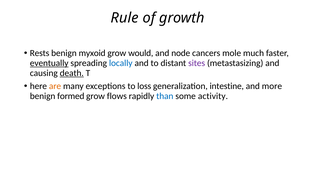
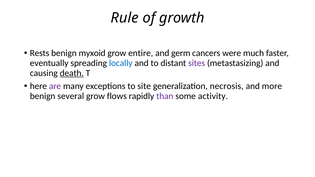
would: would -> entire
node: node -> germ
mole: mole -> were
eventually underline: present -> none
are colour: orange -> purple
loss: loss -> site
intestine: intestine -> necrosis
formed: formed -> several
than colour: blue -> purple
